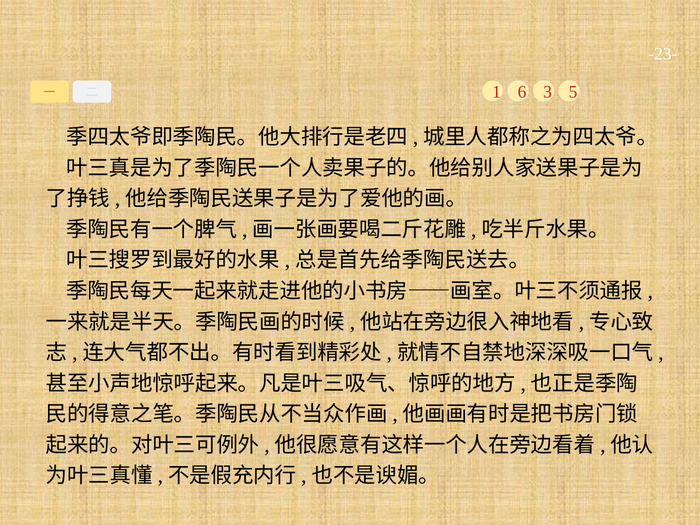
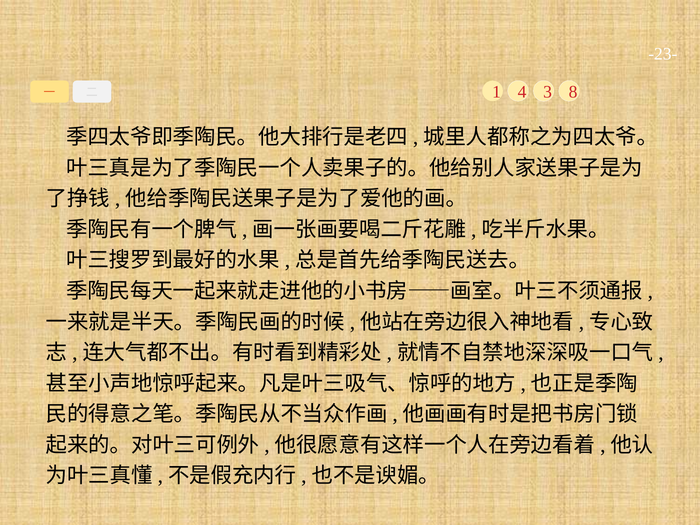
6: 6 -> 4
5: 5 -> 8
